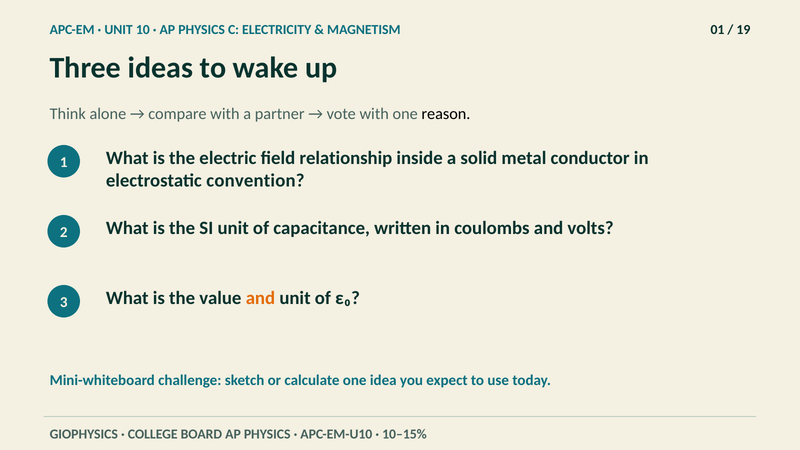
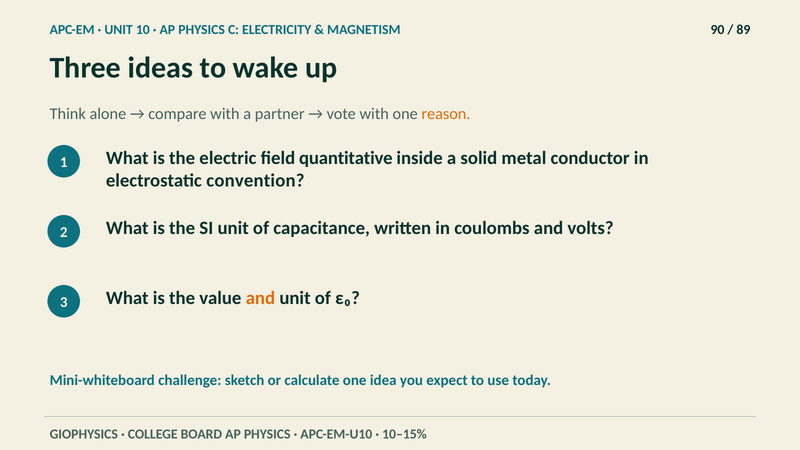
01: 01 -> 90
19: 19 -> 89
reason colour: black -> orange
relationship: relationship -> quantitative
